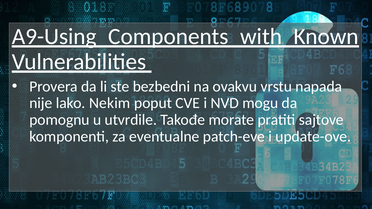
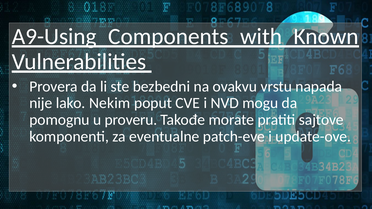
utvrdile: utvrdile -> proveru
